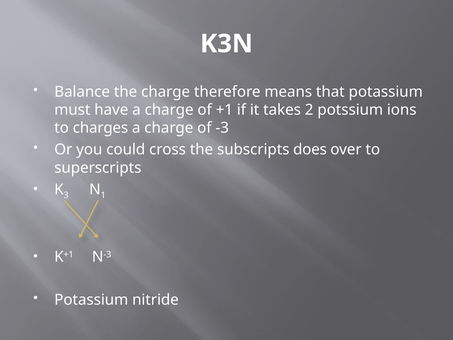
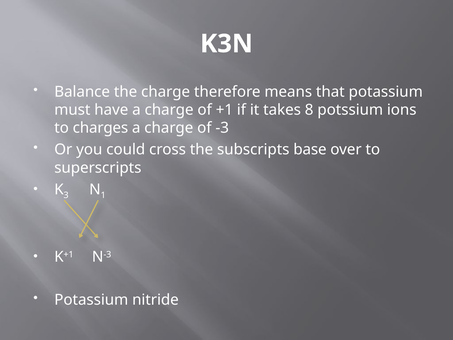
2: 2 -> 8
does: does -> base
